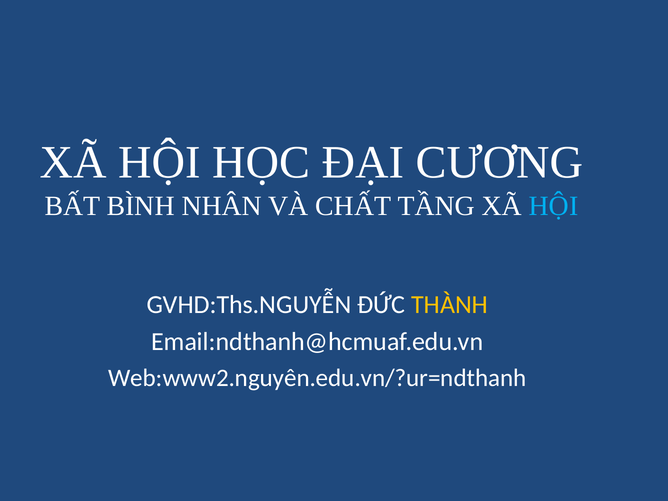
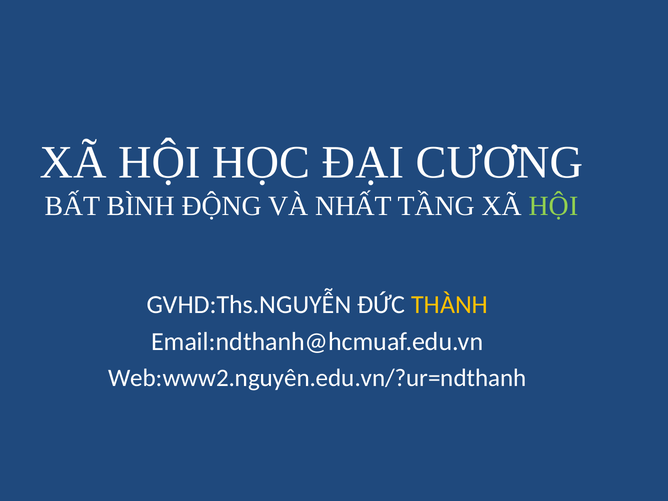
NHÂN: NHÂN -> ĐỘNG
CHẤT: CHẤT -> NHẤT
HỘI at (554, 206) colour: light blue -> light green
